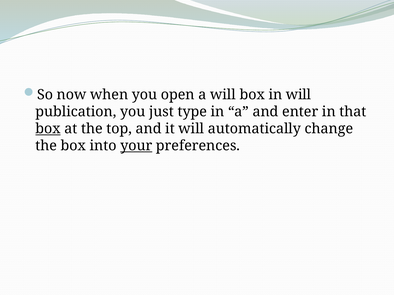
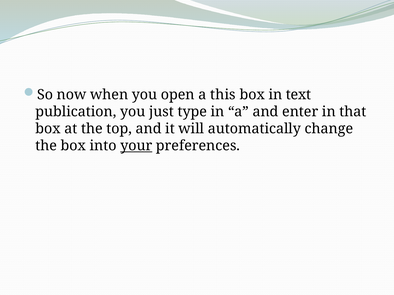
a will: will -> this
in will: will -> text
box at (48, 129) underline: present -> none
